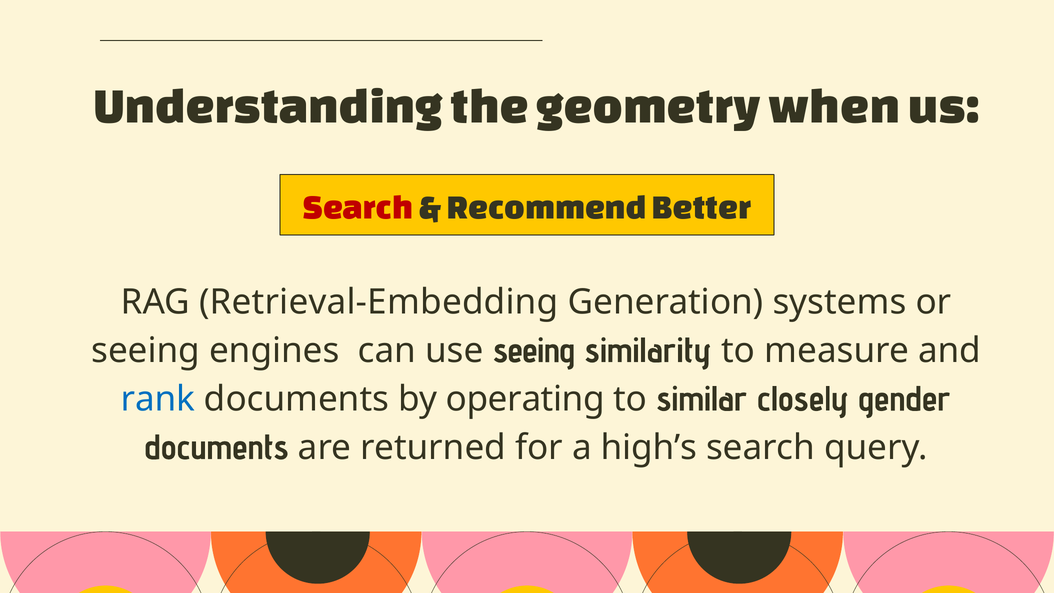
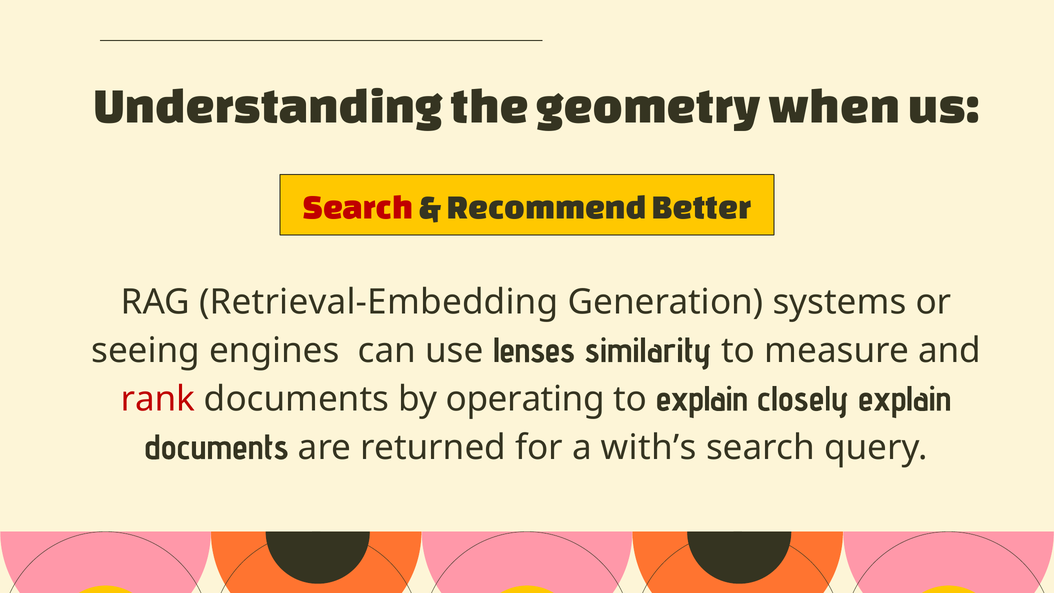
use seeing: seeing -> lenses
rank colour: blue -> red
to similar: similar -> explain
closely gender: gender -> explain
high’s: high’s -> with’s
